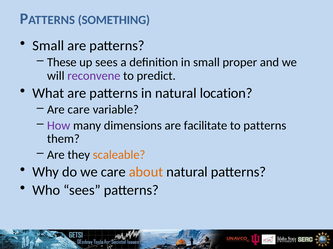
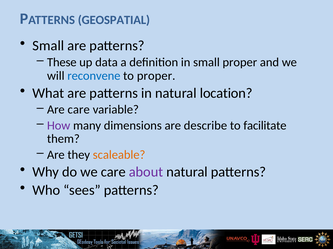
SOMETHING: SOMETHING -> GEOSPATIAL
up sees: sees -> data
reconvene colour: purple -> blue
to predict: predict -> proper
facilitate: facilitate -> describe
to patterns: patterns -> facilitate
about colour: orange -> purple
